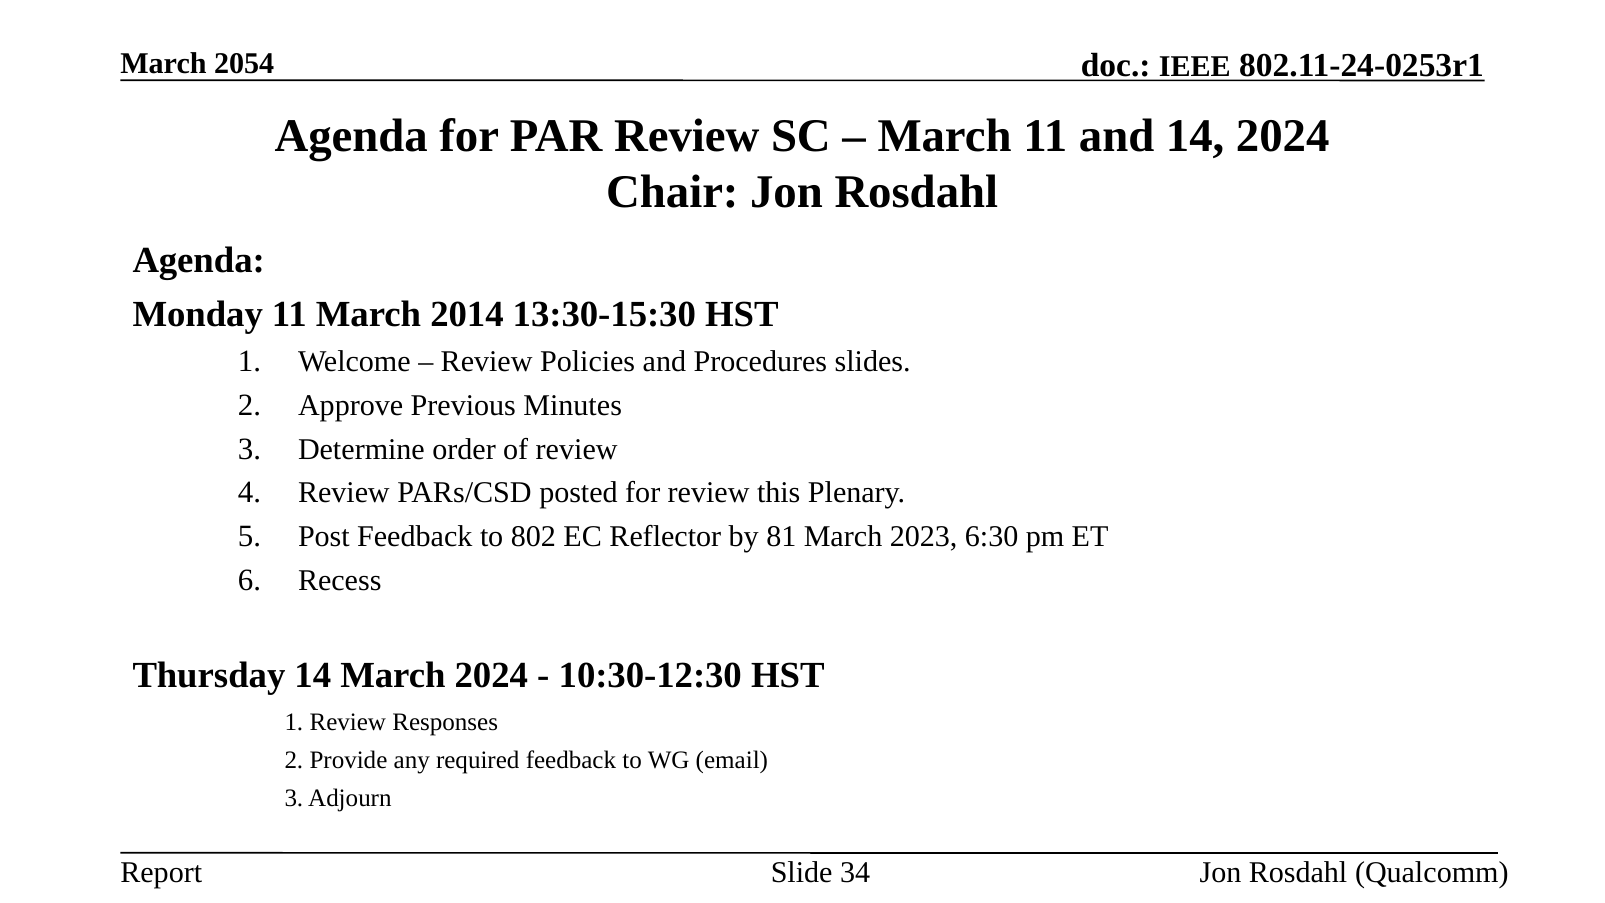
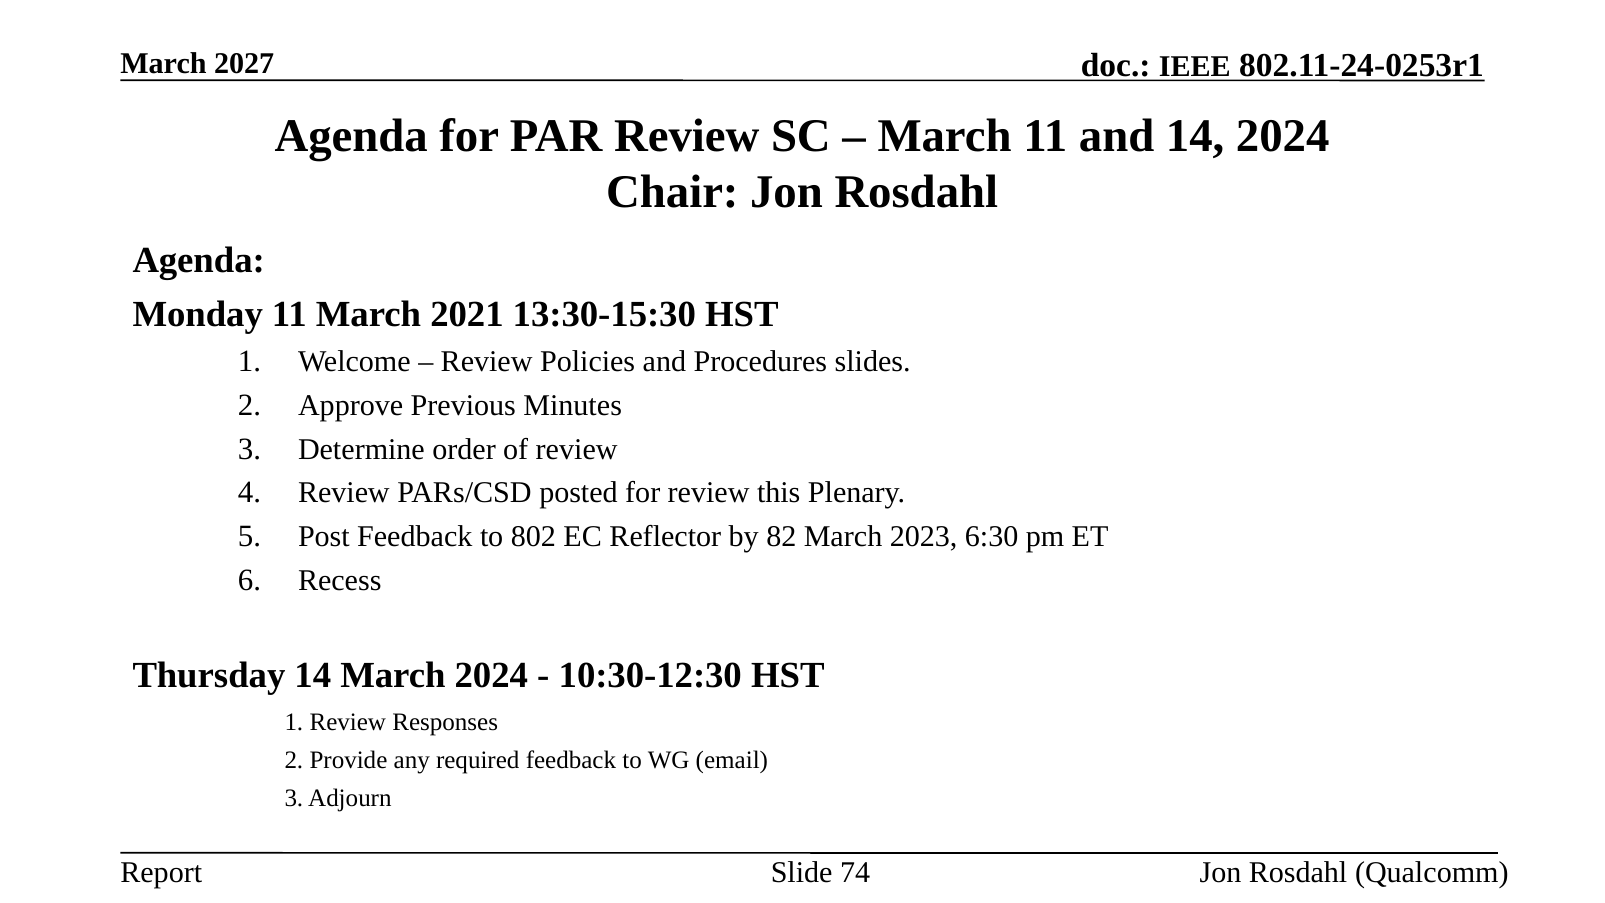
2054: 2054 -> 2027
2014: 2014 -> 2021
81: 81 -> 82
34: 34 -> 74
